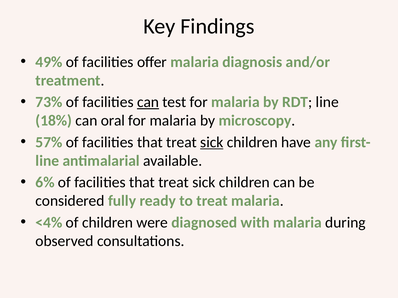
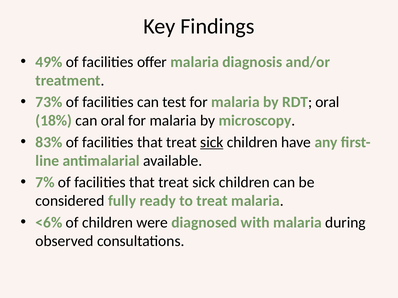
can at (148, 102) underline: present -> none
RDT line: line -> oral
57%: 57% -> 83%
6%: 6% -> 7%
<4%: <4% -> <6%
